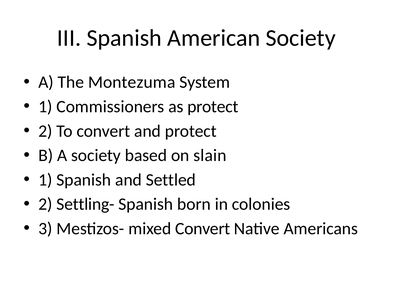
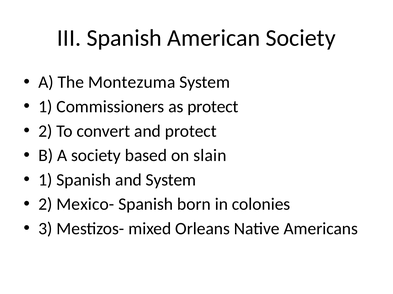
and Settled: Settled -> System
Settling-: Settling- -> Mexico-
mixed Convert: Convert -> Orleans
